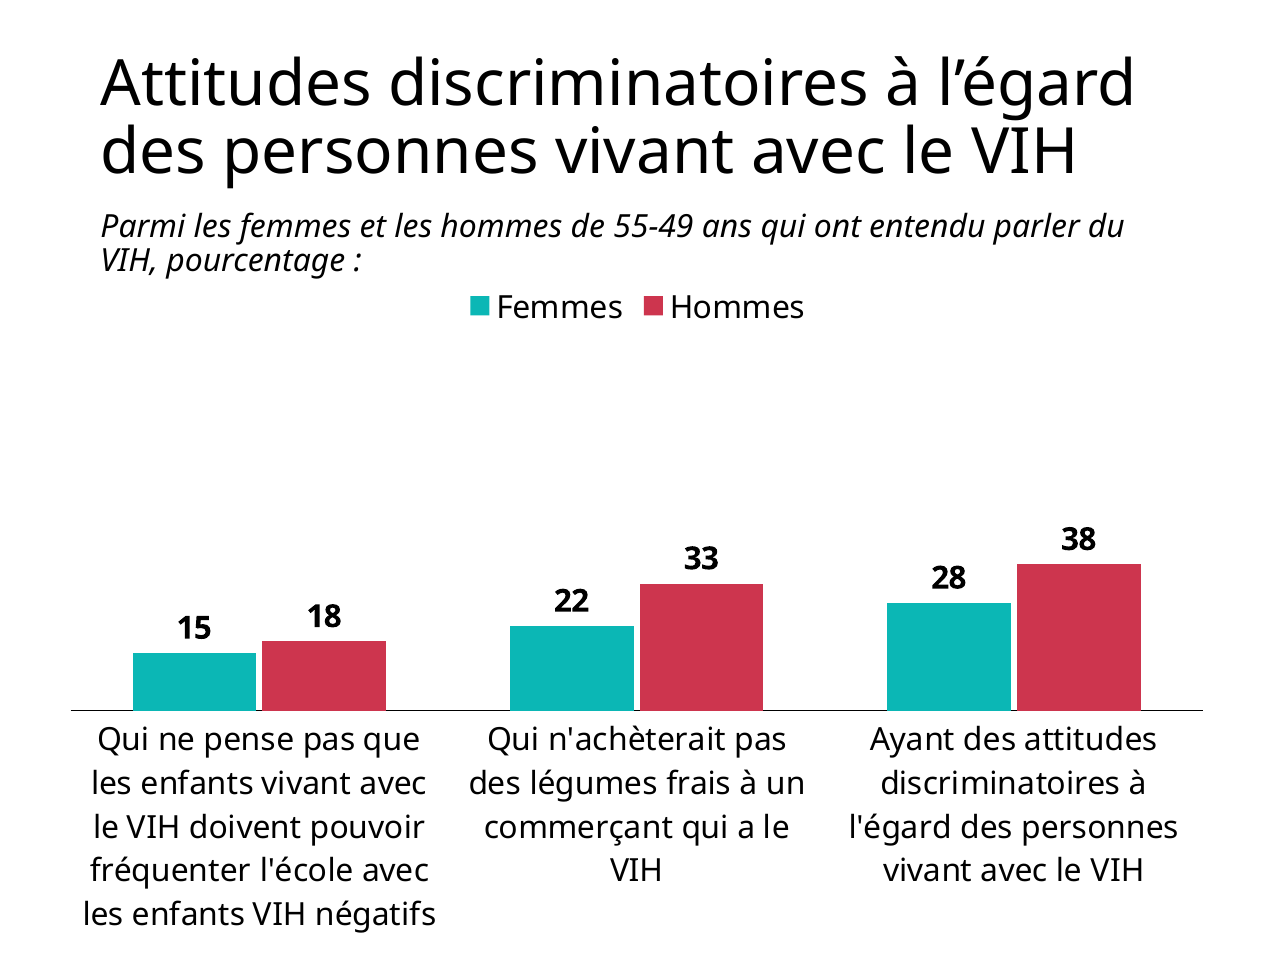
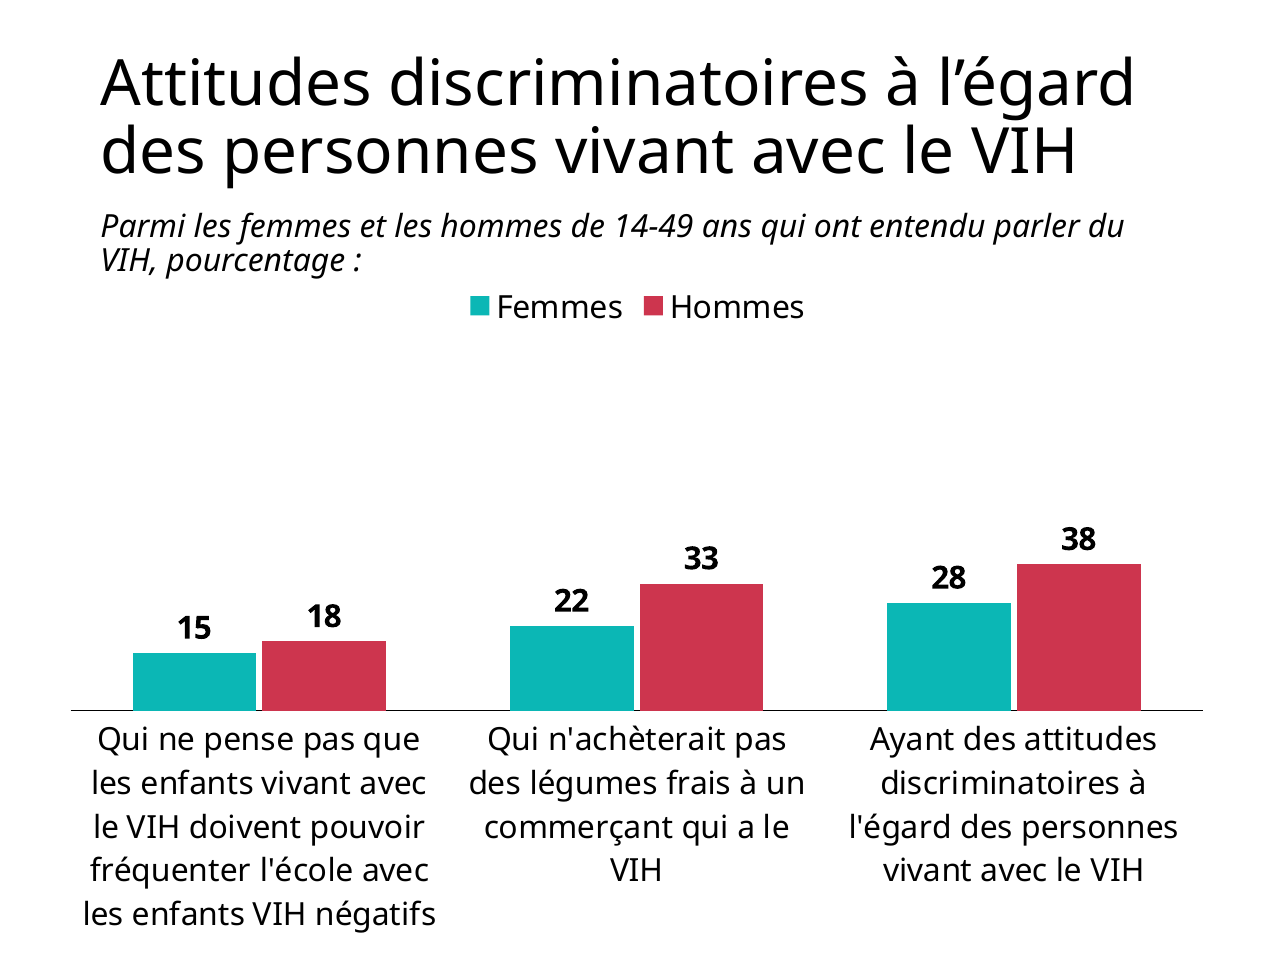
55-49: 55-49 -> 14-49
